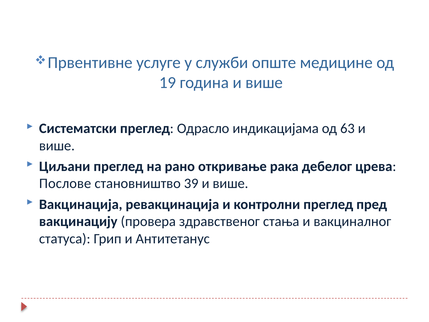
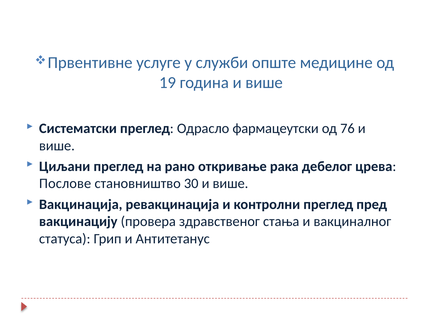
индикацијама: индикацијама -> фармацеутски
63: 63 -> 76
39: 39 -> 30
